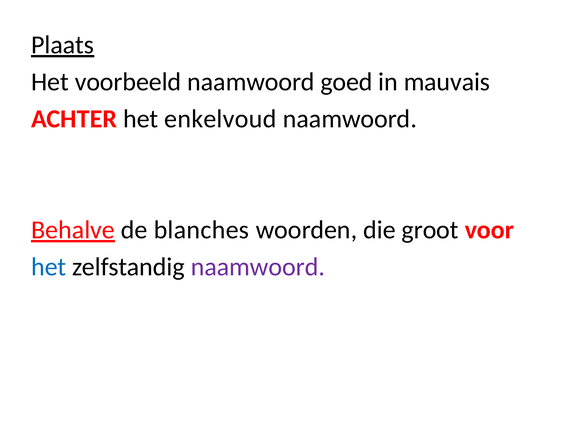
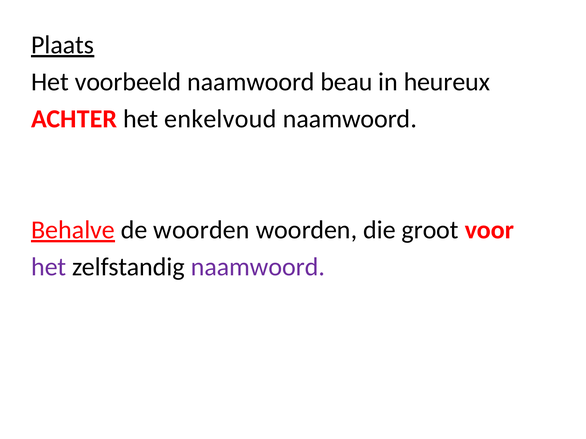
goed: goed -> beau
mauvais: mauvais -> heureux
de blanches: blanches -> woorden
het at (49, 267) colour: blue -> purple
